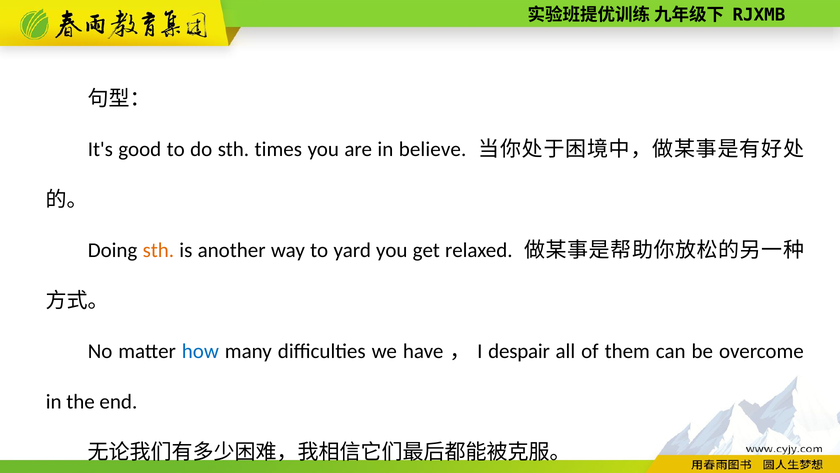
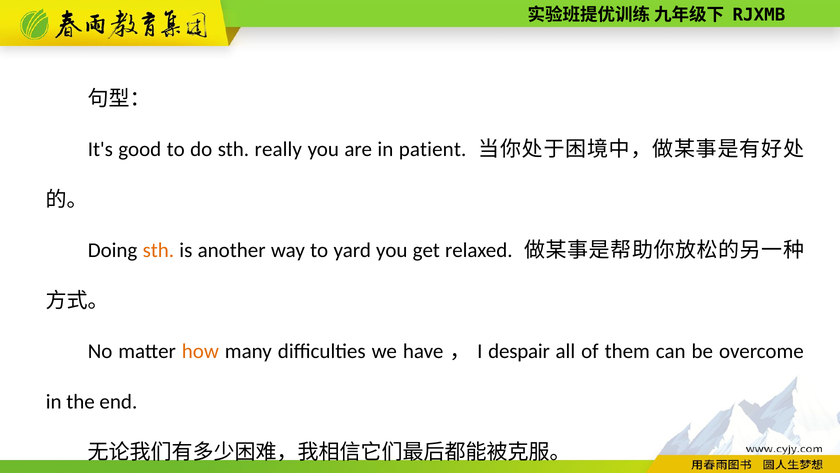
times: times -> really
believe: believe -> patient
how colour: blue -> orange
